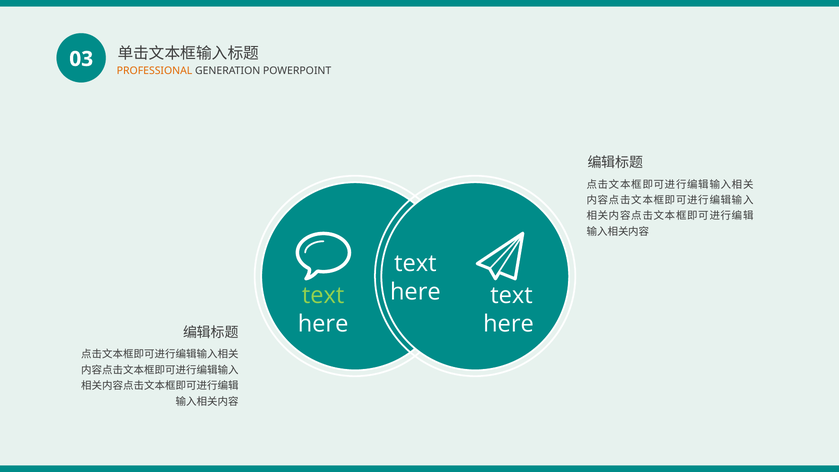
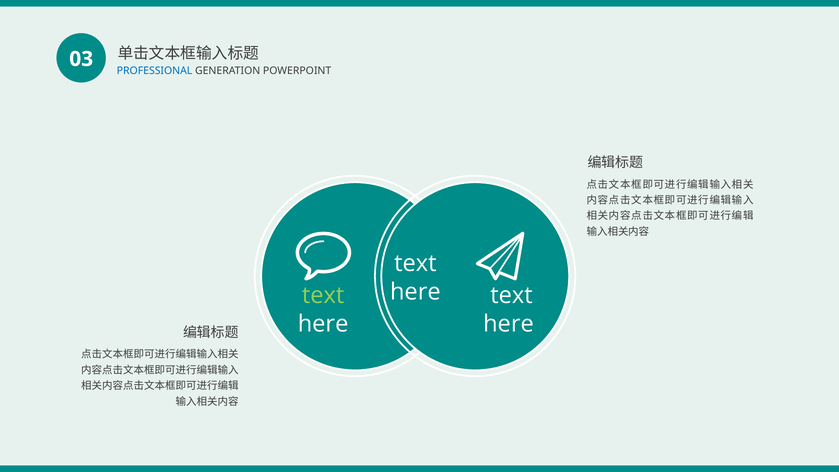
PROFESSIONAL colour: orange -> blue
